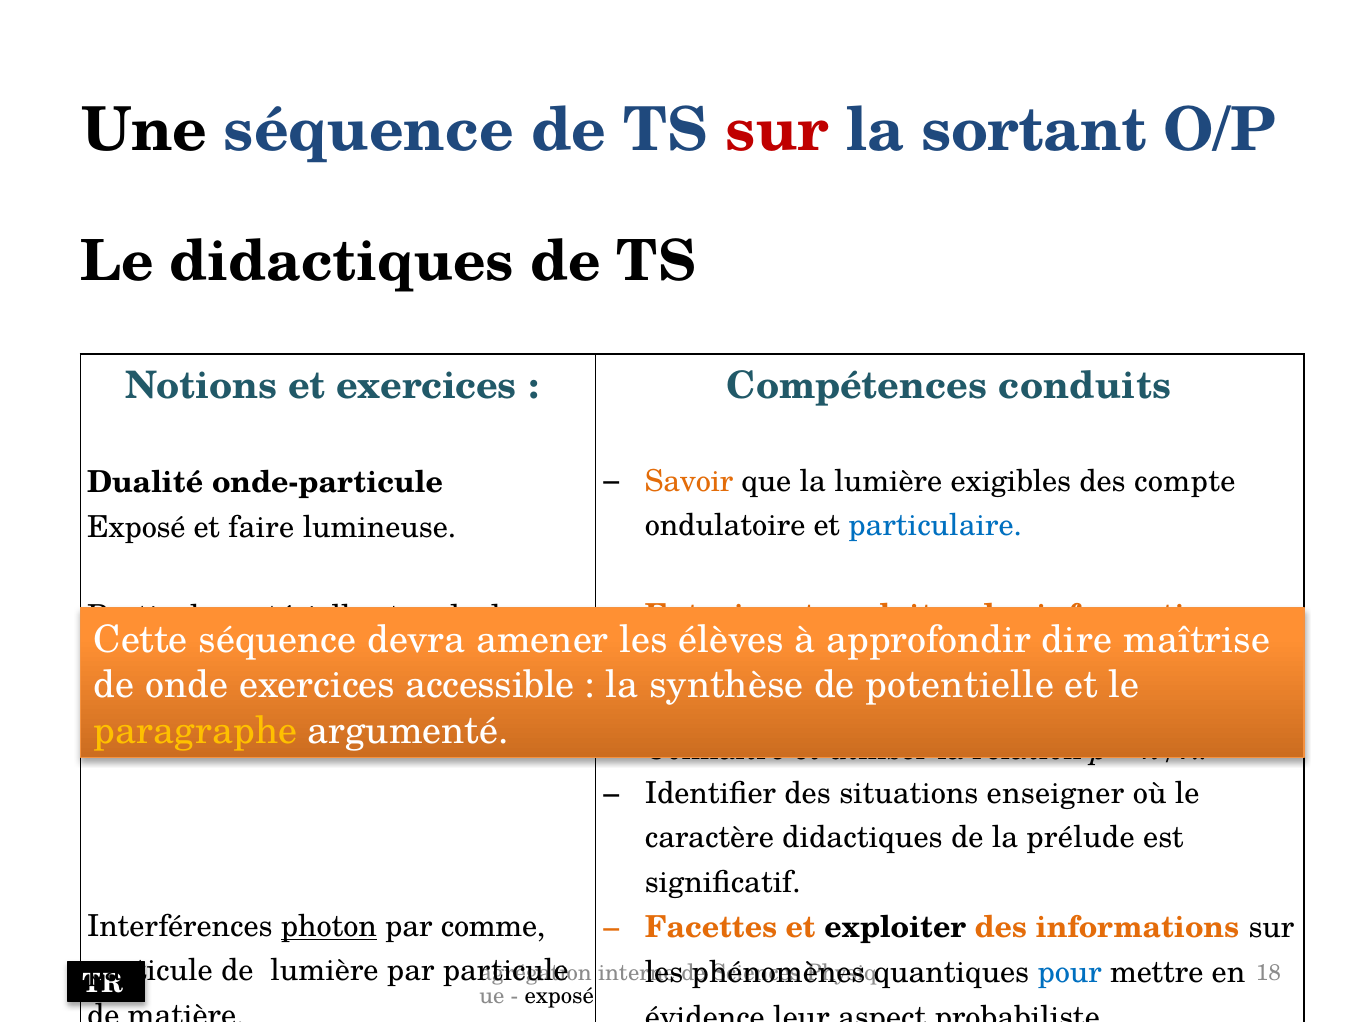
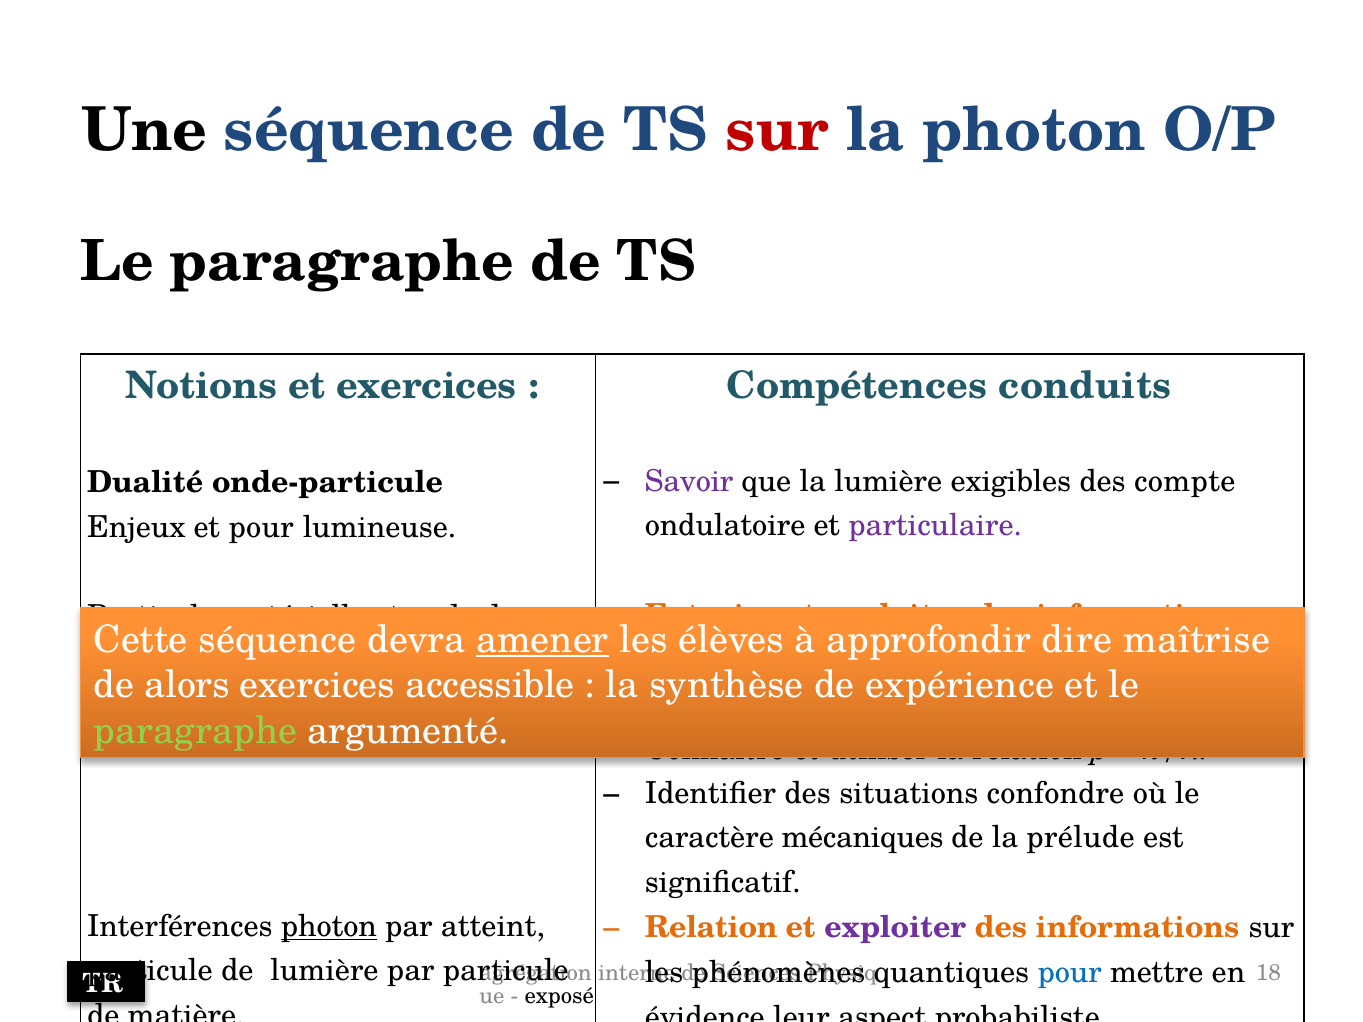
la sortant: sortant -> photon
didactiques at (342, 262): didactiques -> paragraphe
Savoir colour: orange -> purple
particulaire colour: blue -> purple
Exposé at (136, 528): Exposé -> Enjeux
et faire: faire -> pour
amener underline: none -> present
de onde: onde -> alors
potentielle: potentielle -> expérience
paragraphe at (196, 731) colour: yellow -> light green
enseigner: enseigner -> confondre
caractère didactiques: didactiques -> mécaniques
comme: comme -> atteint
Facettes at (711, 928): Facettes -> Relation
exploiter at (895, 928) colour: black -> purple
